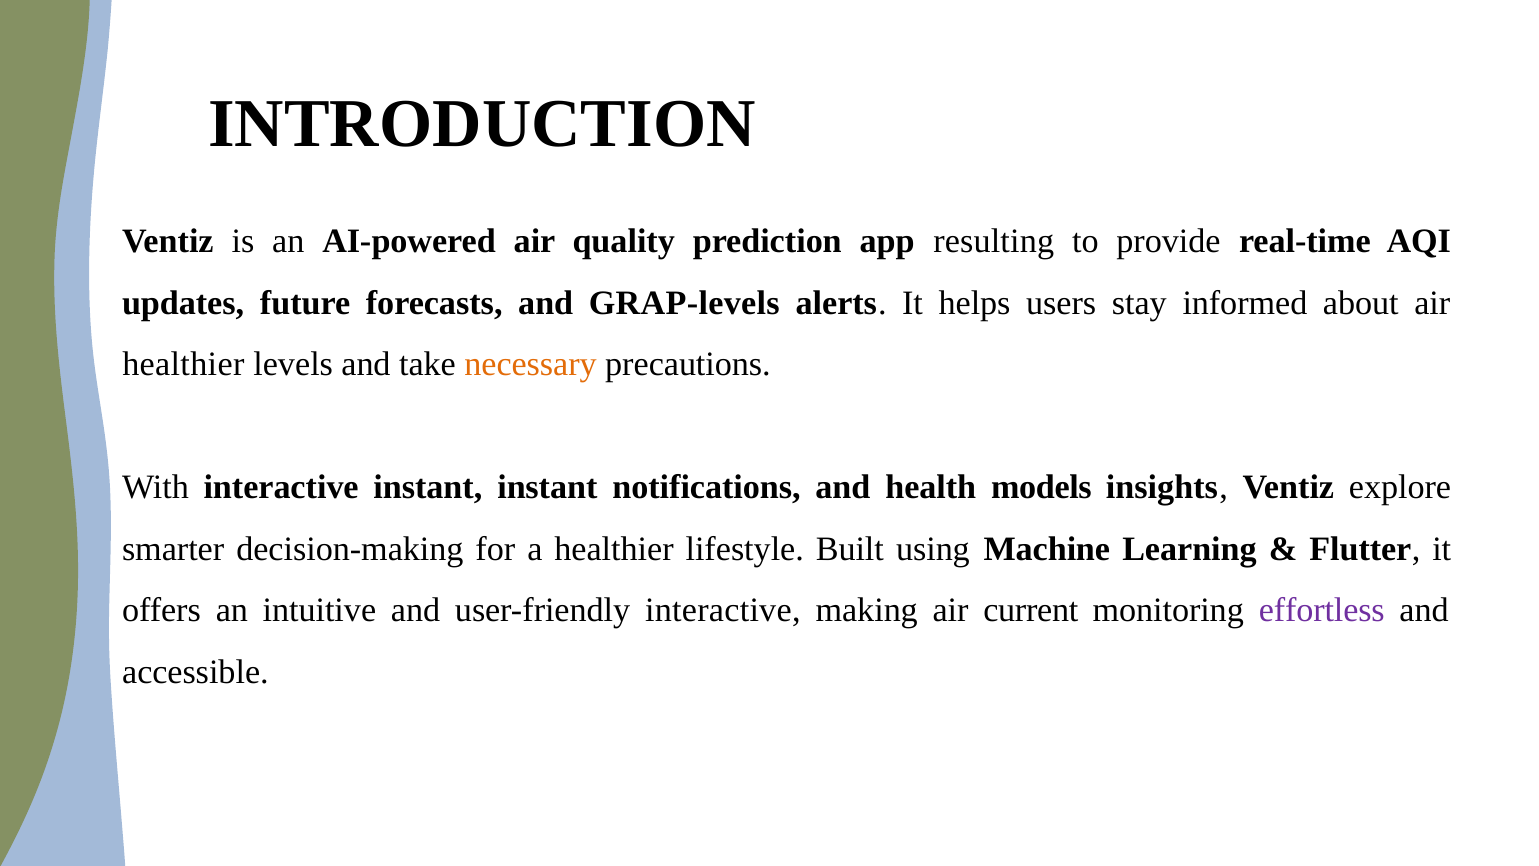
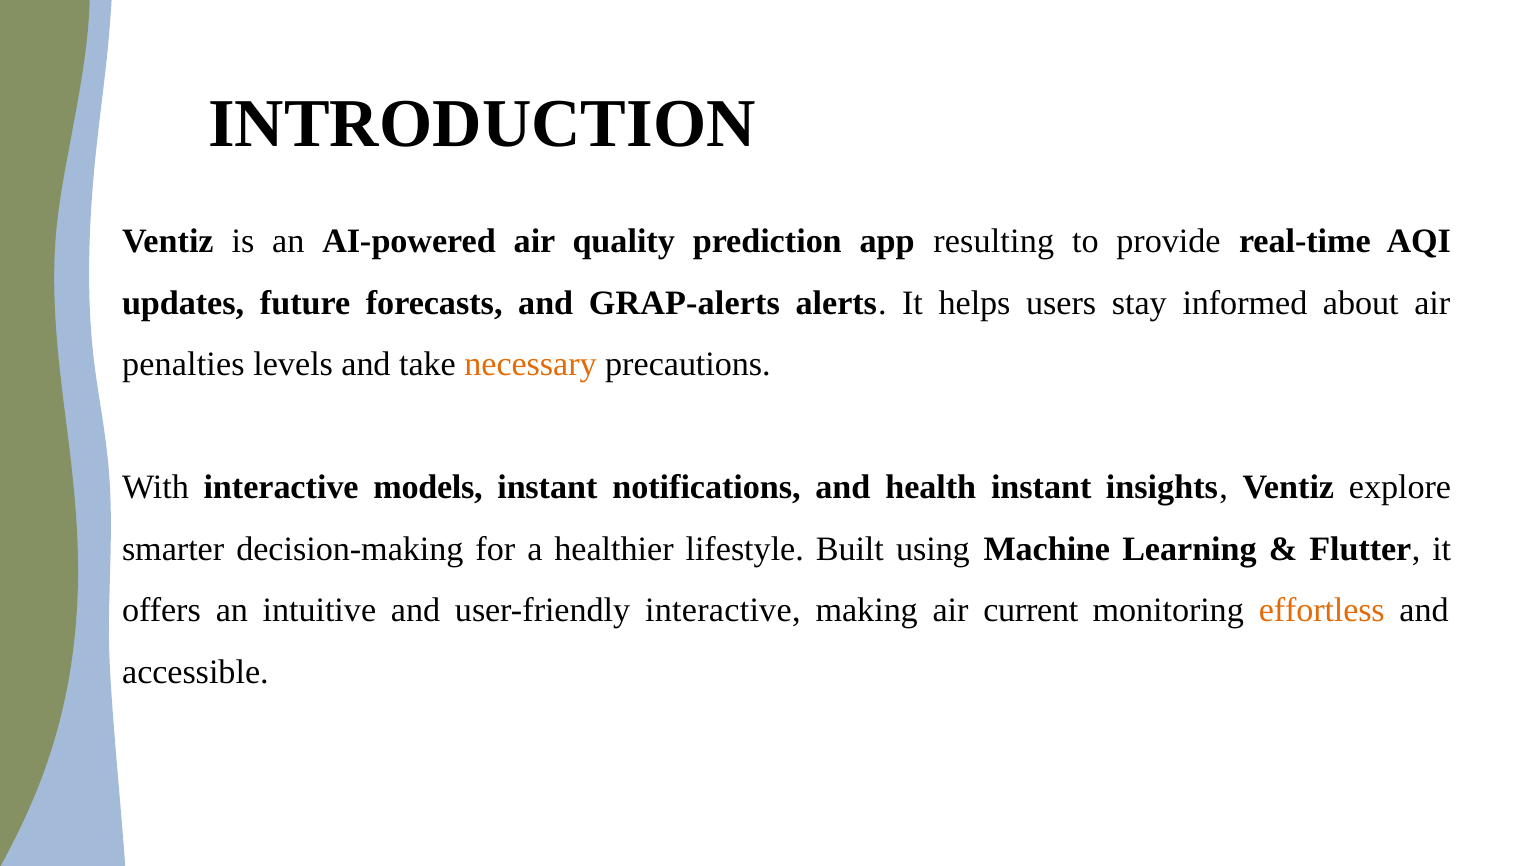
GRAP-levels: GRAP-levels -> GRAP-alerts
healthier at (183, 364): healthier -> penalties
interactive instant: instant -> models
health models: models -> instant
effortless colour: purple -> orange
